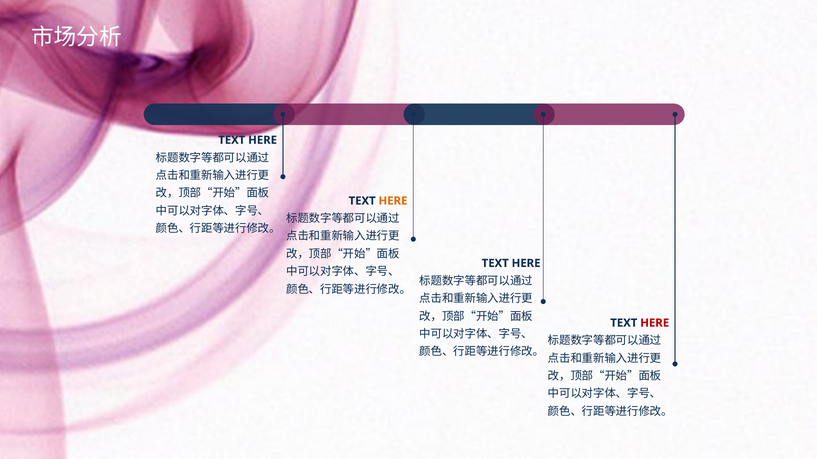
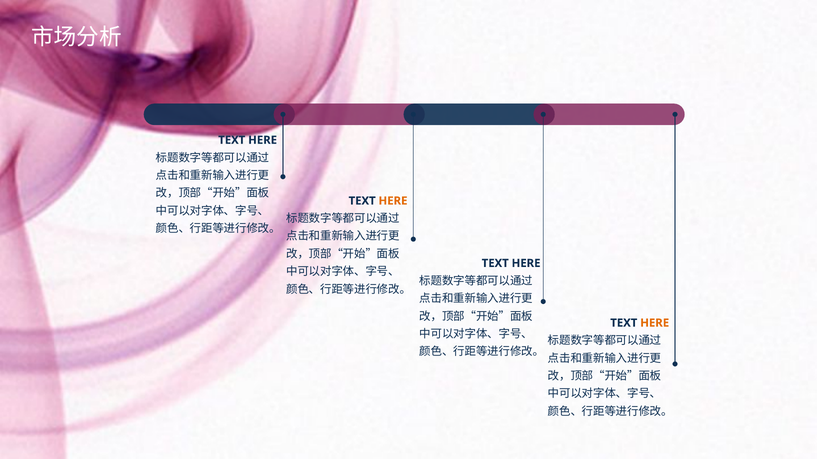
HERE at (655, 323) colour: red -> orange
